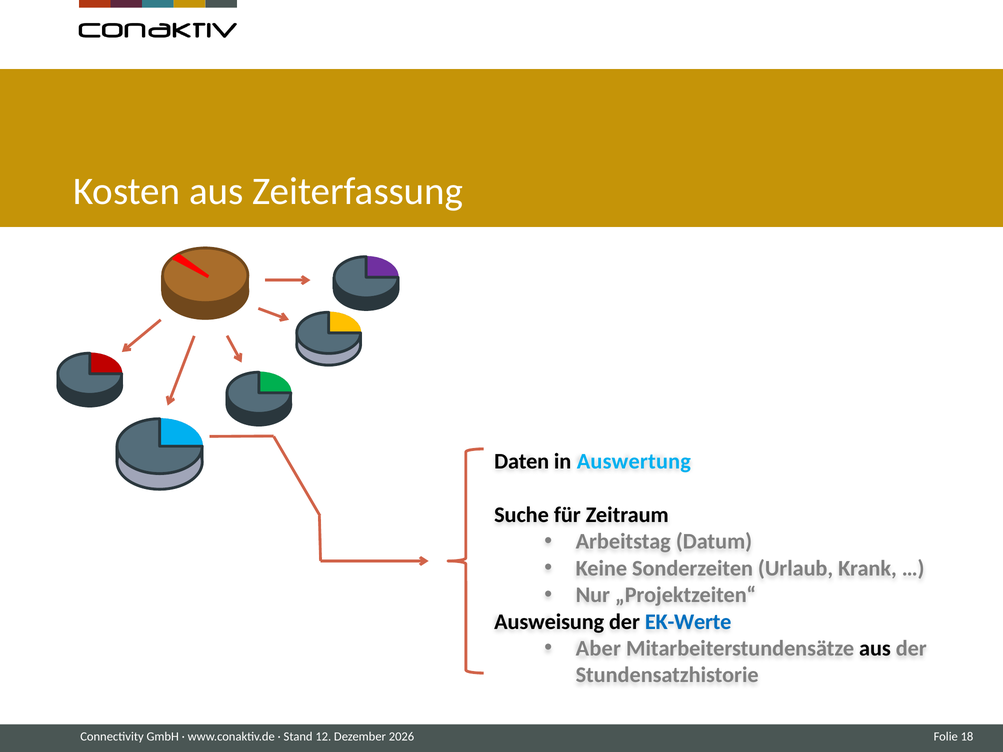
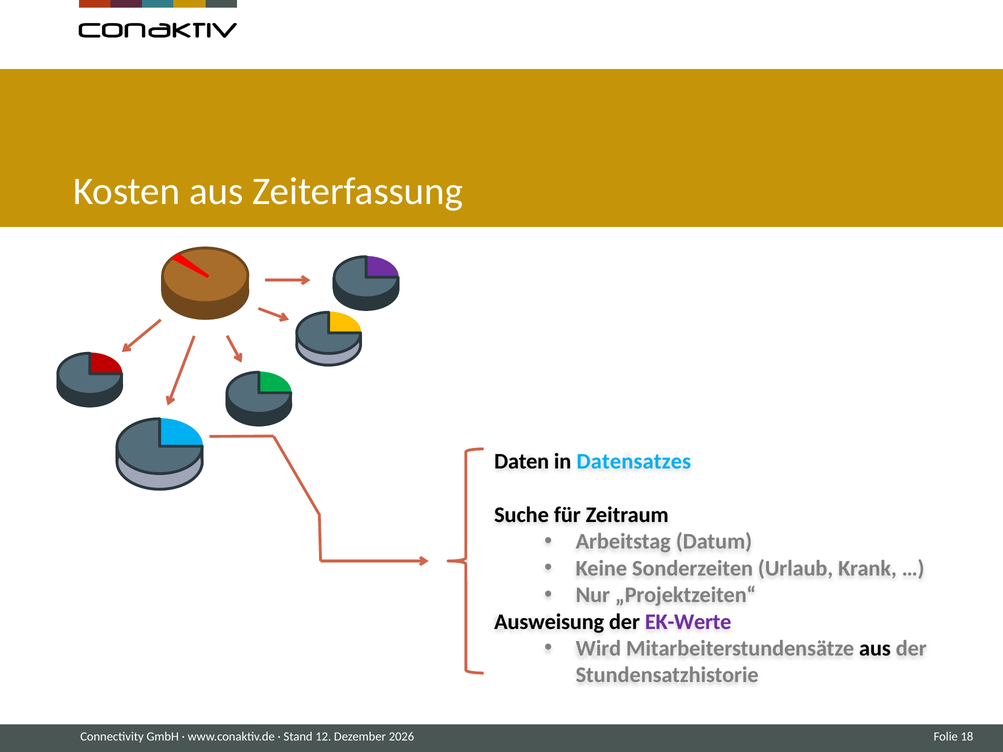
Auswertung: Auswertung -> Datensatzes
EK-Werte colour: blue -> purple
Aber: Aber -> Wird
